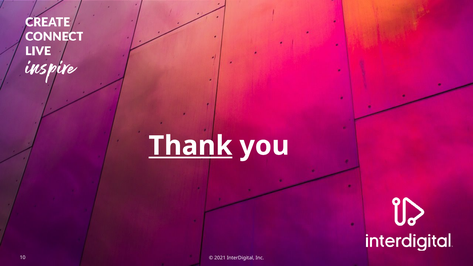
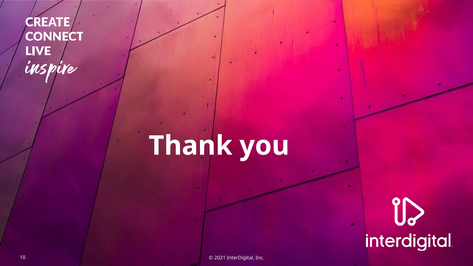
Thank underline: present -> none
